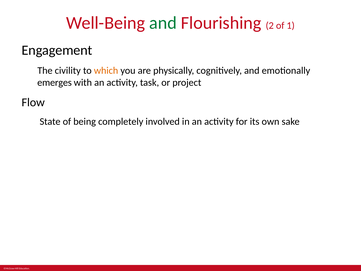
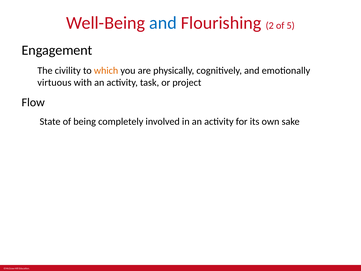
and at (163, 23) colour: green -> blue
1: 1 -> 5
emerges: emerges -> virtuous
